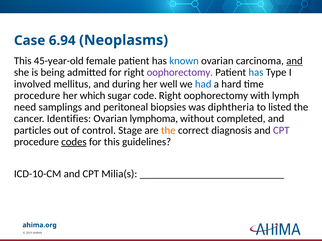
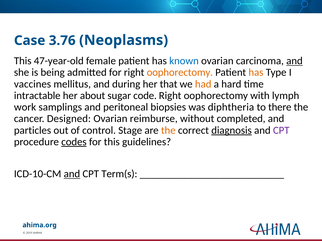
6.94: 6.94 -> 3.76
45-year-old: 45-year-old -> 47-year-old
oophorectomy at (180, 73) colour: purple -> orange
has at (256, 73) colour: blue -> orange
involved: involved -> vaccines
well: well -> that
had colour: blue -> orange
procedure at (37, 96): procedure -> intractable
which: which -> about
need: need -> work
listed: listed -> there
Identifies: Identifies -> Designed
lymphoma: lymphoma -> reimburse
diagnosis underline: none -> present
and at (72, 174) underline: none -> present
Milia(s: Milia(s -> Term(s
